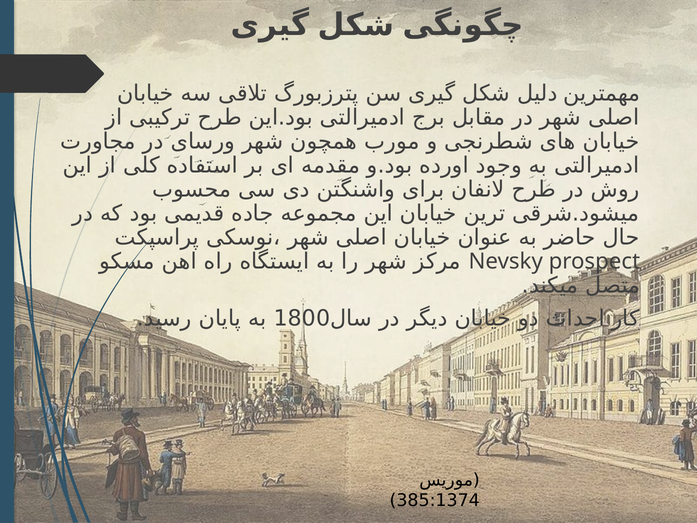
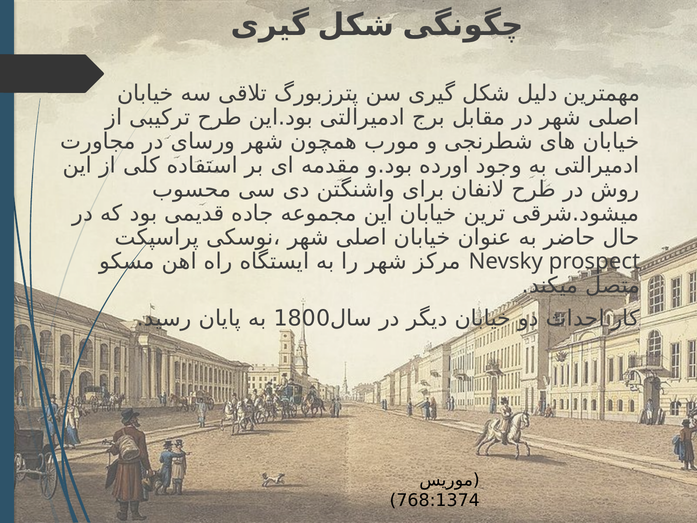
385:1374: 385:1374 -> 768:1374
